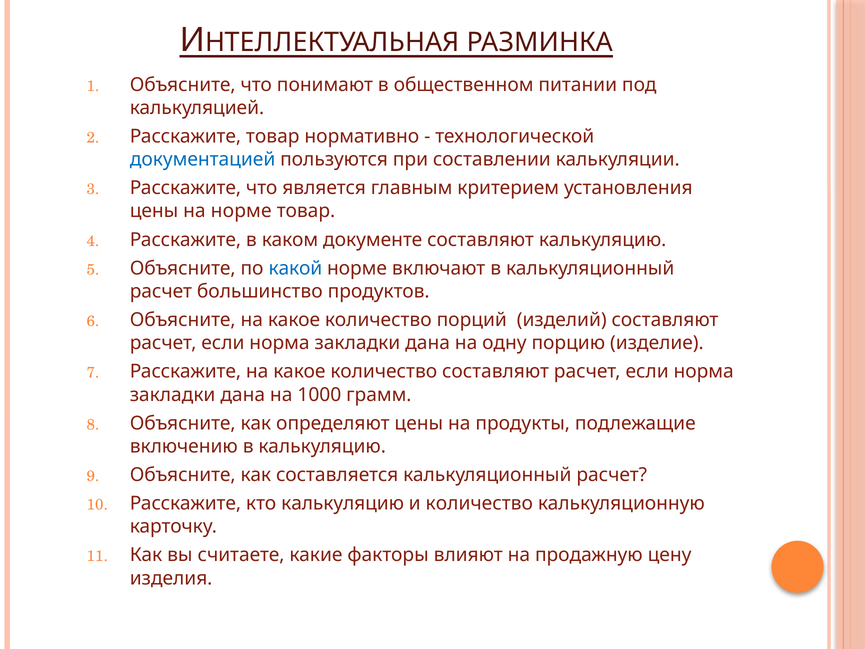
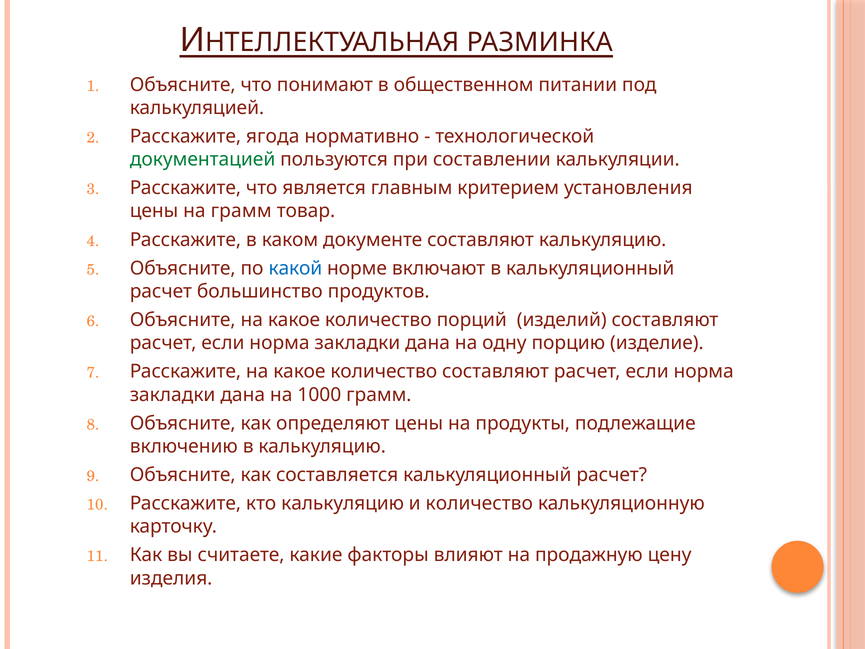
Расскажите товар: товар -> ягода
документацией colour: blue -> green
на норме: норме -> грамм
